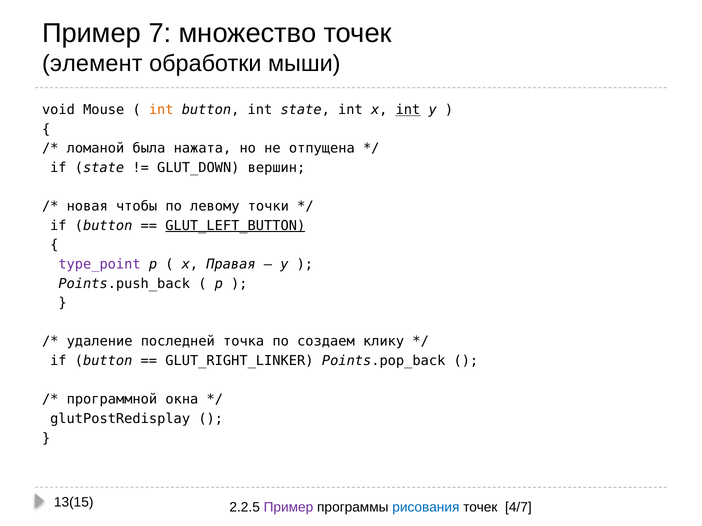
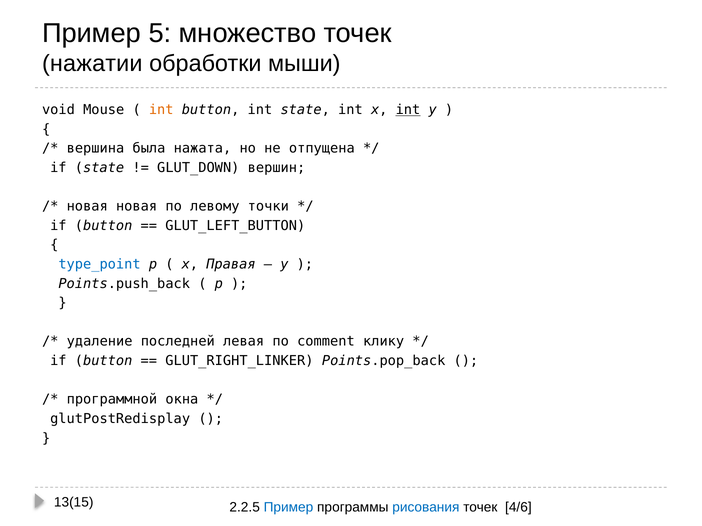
7: 7 -> 5
элемент: элемент -> нажатии
ломаной: ломаной -> вершина
новая чтобы: чтобы -> новая
GLUT_LEFT_BUTTON underline: present -> none
type_point colour: purple -> blue
точка: точка -> левая
создаем: создаем -> comment
Пример at (288, 508) colour: purple -> blue
4/7: 4/7 -> 4/6
